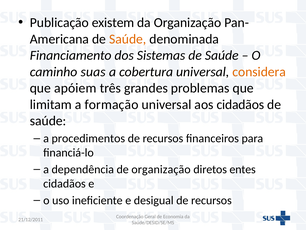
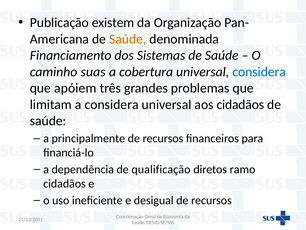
considera at (259, 72) colour: orange -> blue
a formação: formação -> considera
procedimentos: procedimentos -> principalmente
de organização: organização -> qualificação
entes: entes -> ramo
